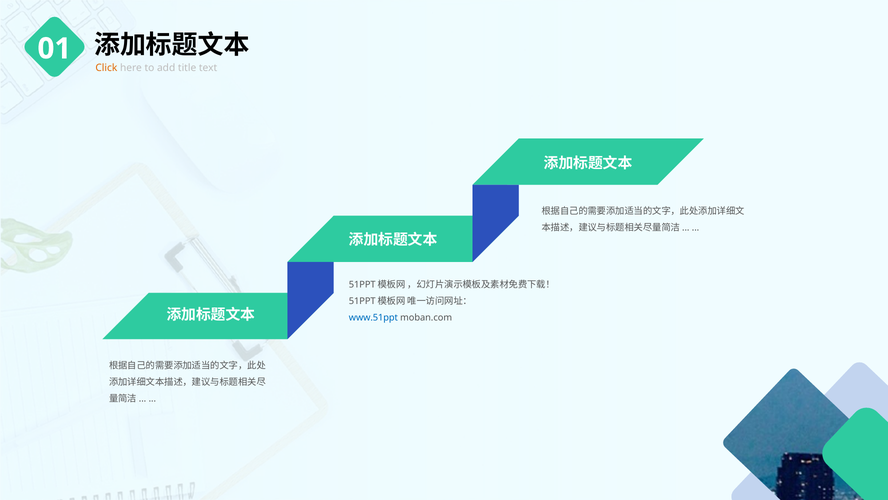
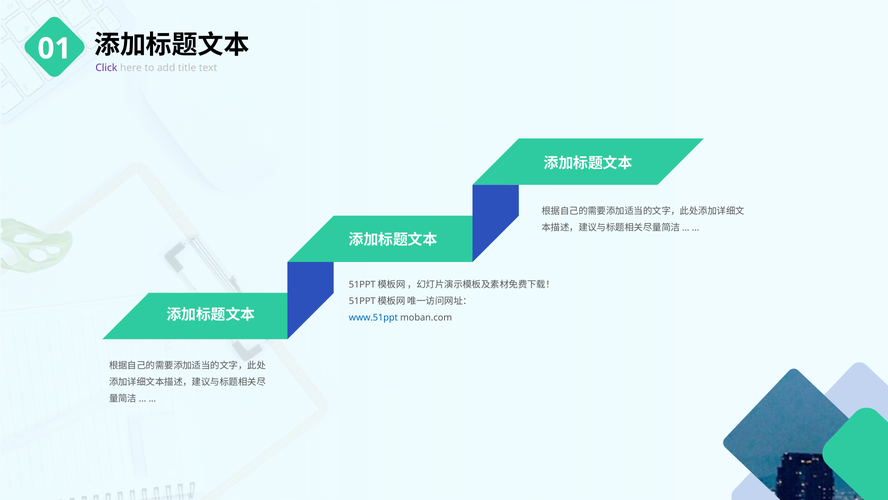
Click colour: orange -> purple
